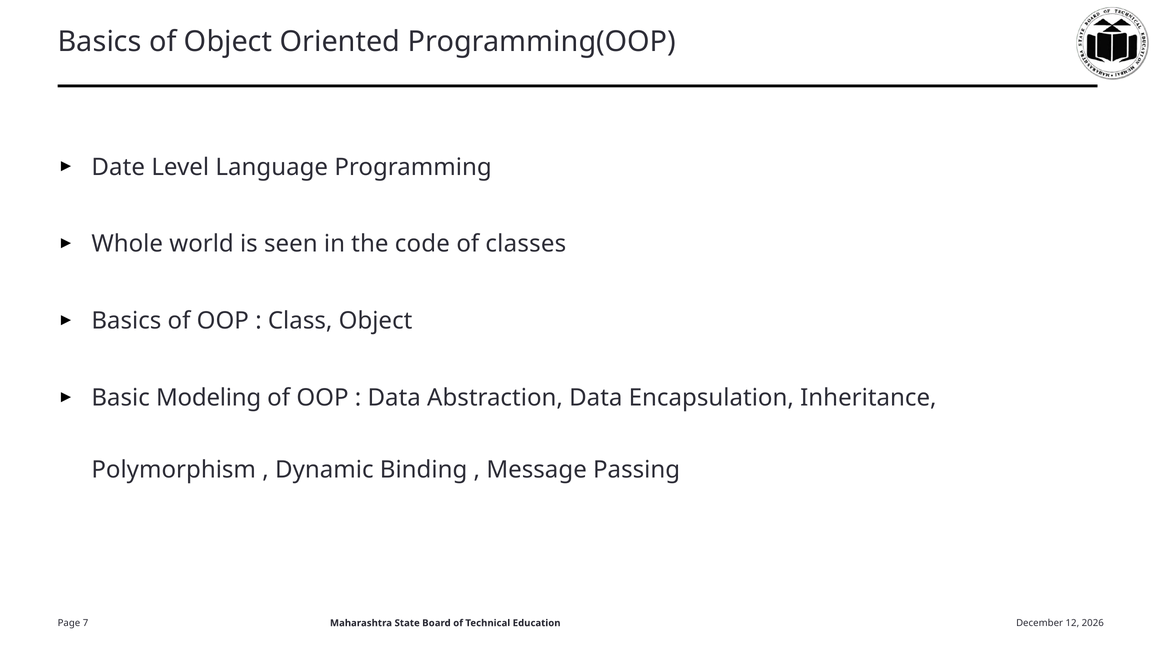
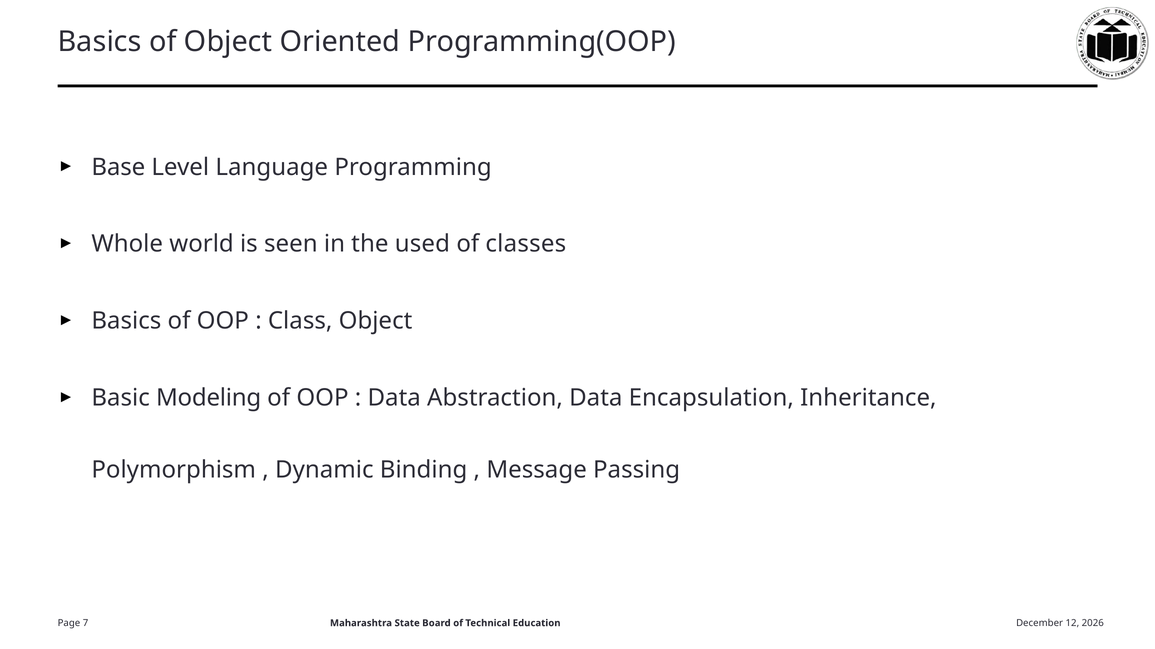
Date: Date -> Base
code: code -> used
